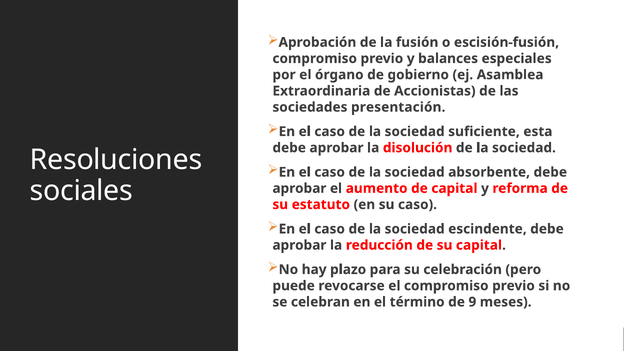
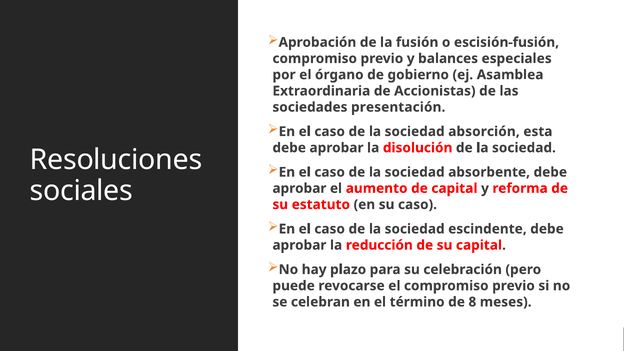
suficiente: suficiente -> absorción
9: 9 -> 8
